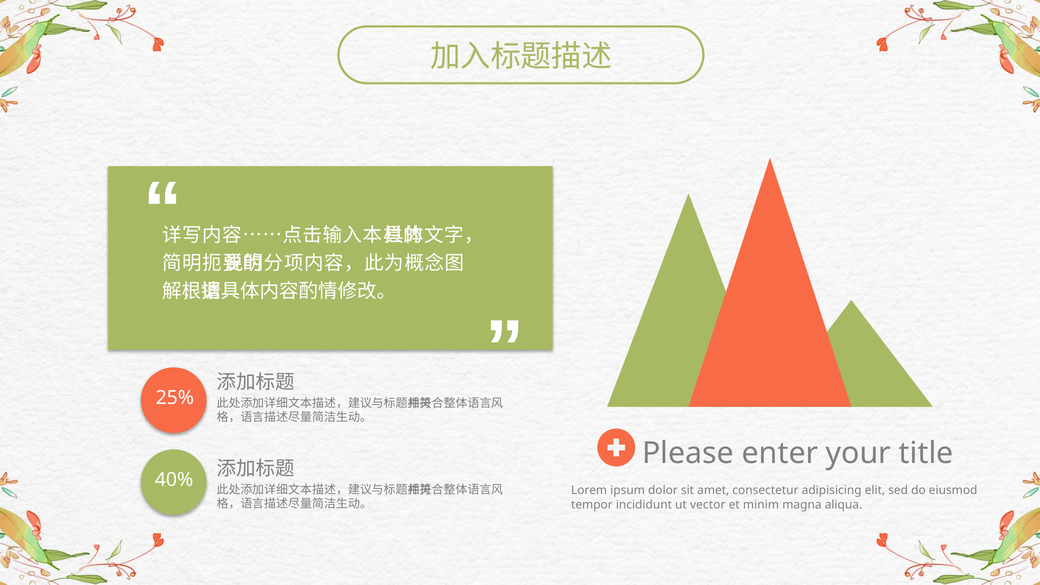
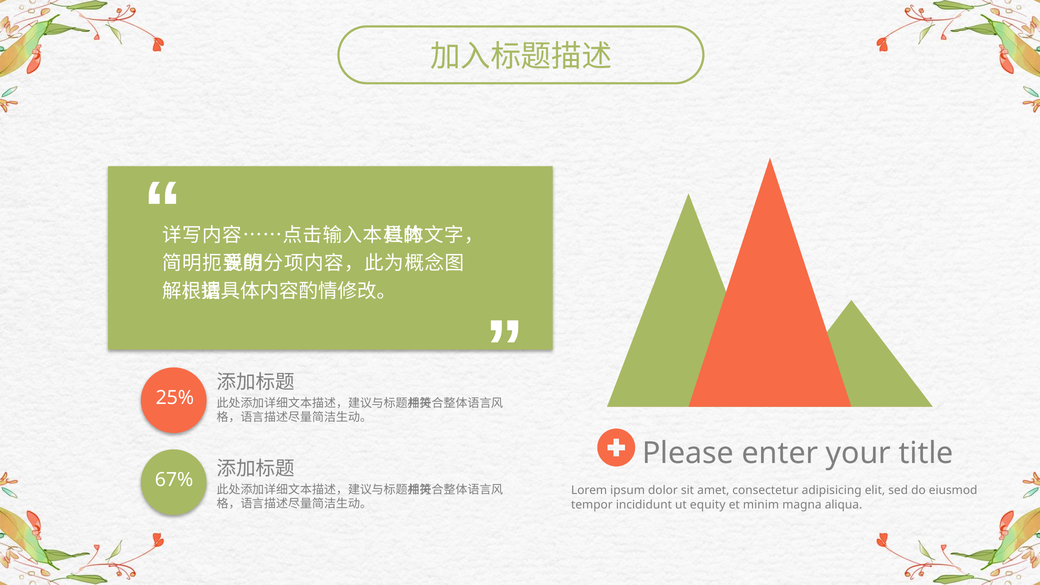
40%: 40% -> 67%
vector: vector -> equity
